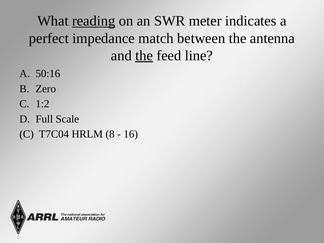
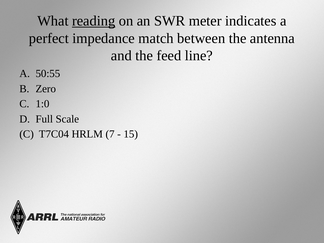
the at (144, 56) underline: present -> none
50:16: 50:16 -> 50:55
1:2: 1:2 -> 1:0
8: 8 -> 7
16: 16 -> 15
